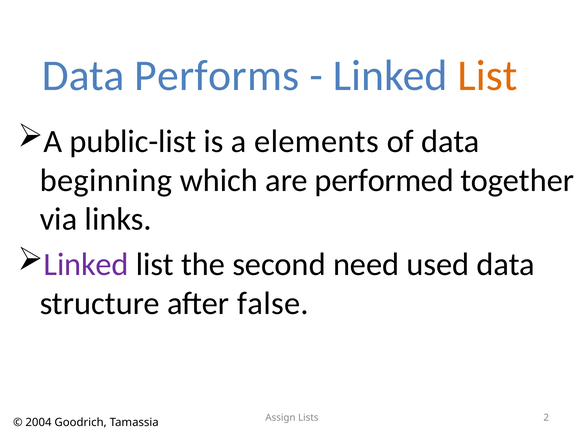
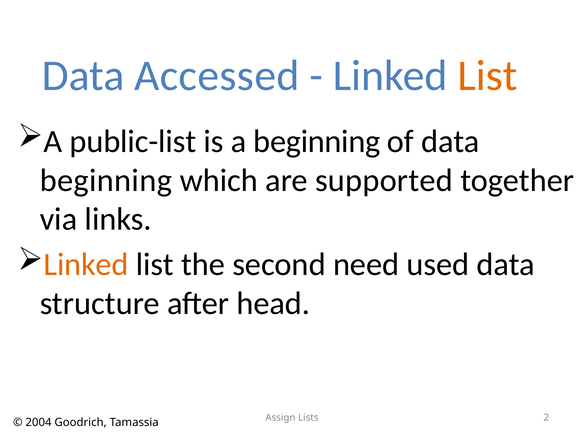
Performs: Performs -> Accessed
a elements: elements -> beginning
performed: performed -> supported
Linked at (86, 265) colour: purple -> orange
false: false -> head
